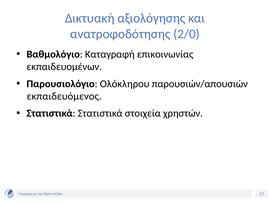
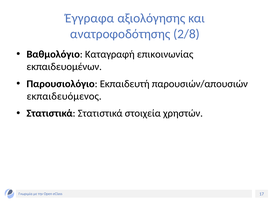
Δικτυακή: Δικτυακή -> Έγγραφα
2/0: 2/0 -> 2/8
Ολόκληρου: Ολόκληρου -> Εκπαιδευτή
